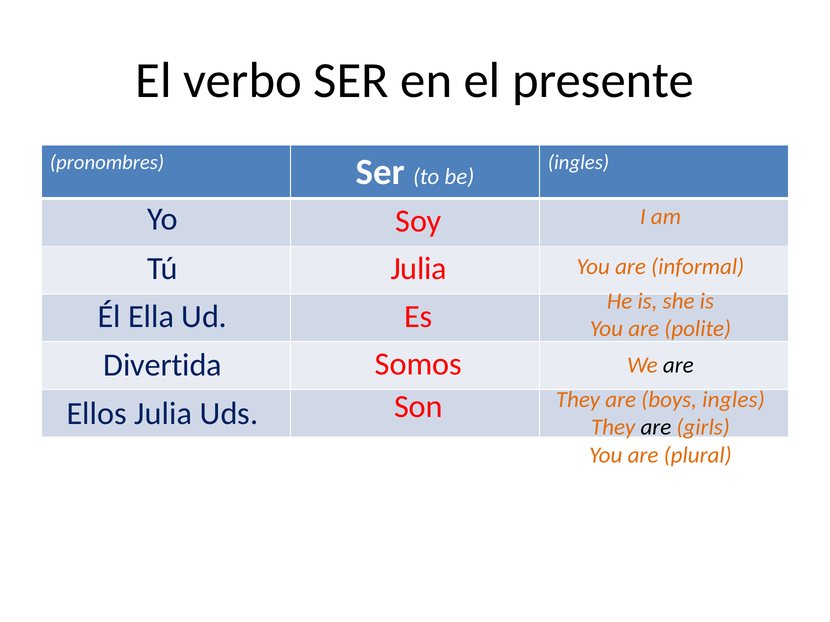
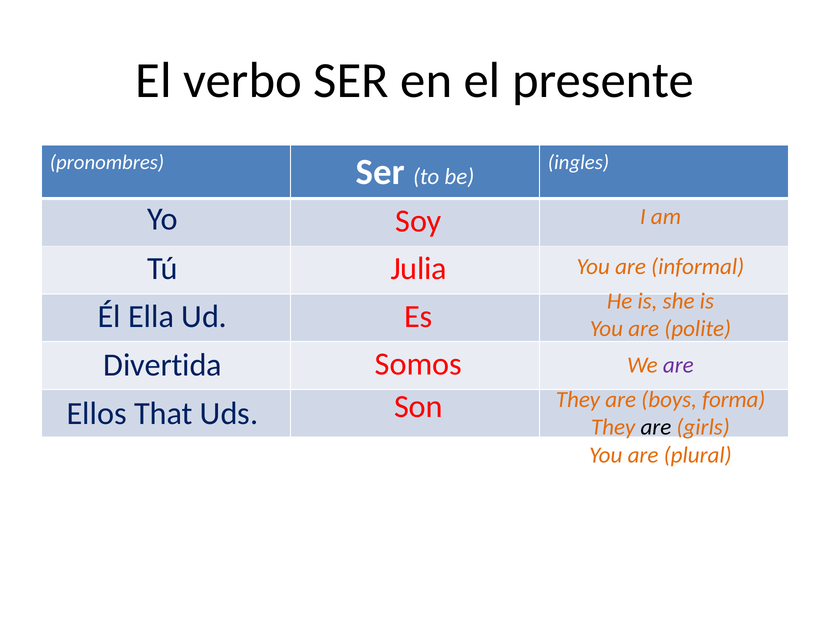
are at (678, 365) colour: black -> purple
boys ingles: ingles -> forma
Ellos Julia: Julia -> That
